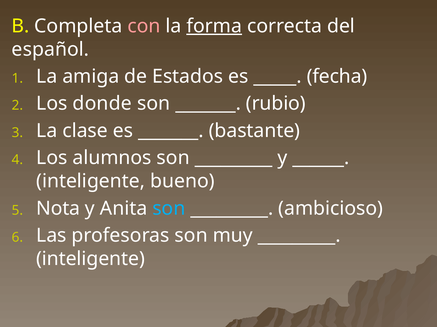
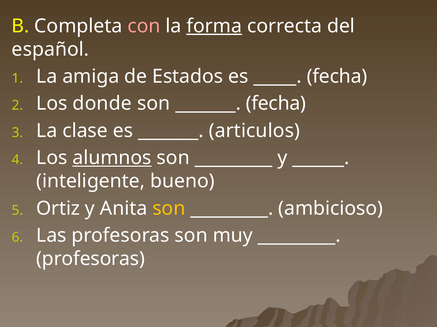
rubio at (276, 104): rubio -> fecha
bastante: bastante -> articulos
alumnos underline: none -> present
Nota: Nota -> Ortiz
son at (169, 209) colour: light blue -> yellow
inteligente at (91, 259): inteligente -> profesoras
